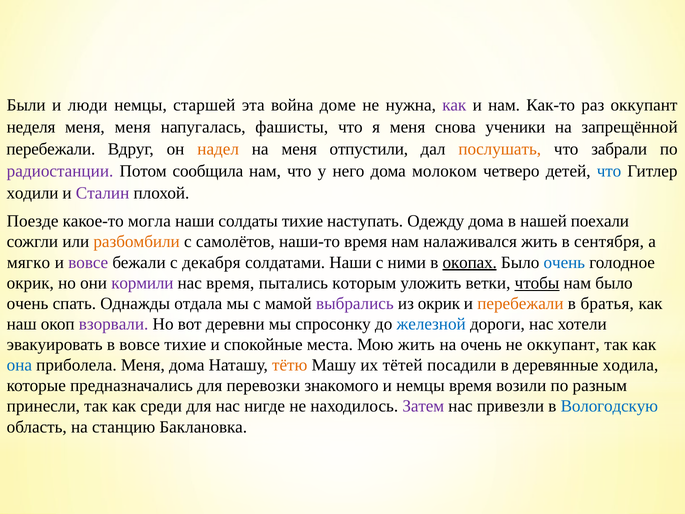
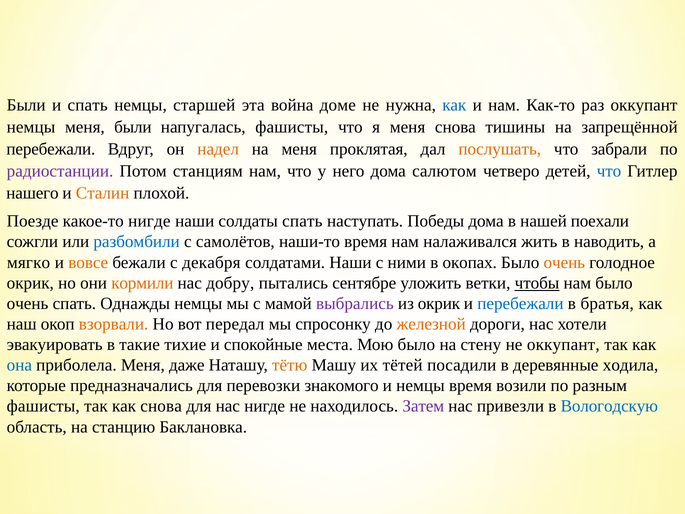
и люди: люди -> спать
как at (454, 105) colour: purple -> blue
неделя at (31, 127): неделя -> немцы
меня меня: меня -> были
ученики: ученики -> тишины
отпустили: отпустили -> проклятая
сообщила: сообщила -> станциям
молоком: молоком -> салютом
ходили: ходили -> нашего
Сталин colour: purple -> orange
какое-то могла: могла -> нигде
солдаты тихие: тихие -> спать
Одежду: Одежду -> Победы
разбомбили colour: orange -> blue
сентября: сентября -> наводить
вовсе at (88, 262) colour: purple -> orange
окопах underline: present -> none
очень at (564, 262) colour: blue -> orange
кормили colour: purple -> orange
нас время: время -> добру
которым: которым -> сентябре
Однажды отдала: отдала -> немцы
перебежали at (520, 303) colour: orange -> blue
взорвали colour: purple -> orange
деревни: деревни -> передал
железной colour: blue -> orange
в вовсе: вовсе -> такие
Мою жить: жить -> было
на очень: очень -> стену
Меня дома: дома -> даже
принесли at (43, 406): принесли -> фашисты
как среди: среди -> снова
